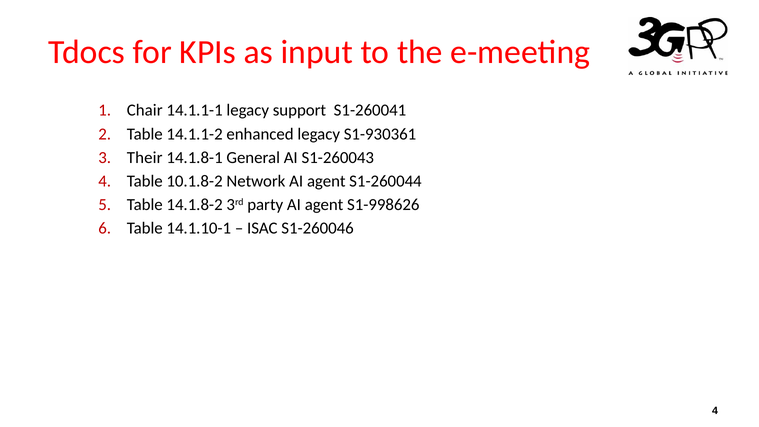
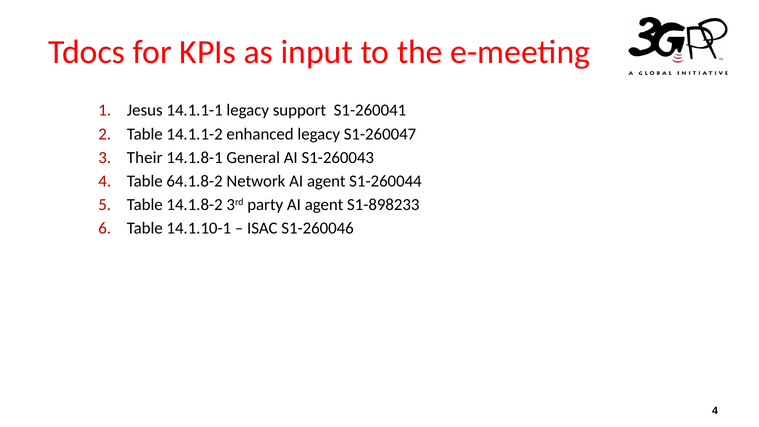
Chair: Chair -> Jesus
S1-930361: S1-930361 -> S1-260047
10.1.8-2: 10.1.8-2 -> 64.1.8-2
S1-998626: S1-998626 -> S1-898233
